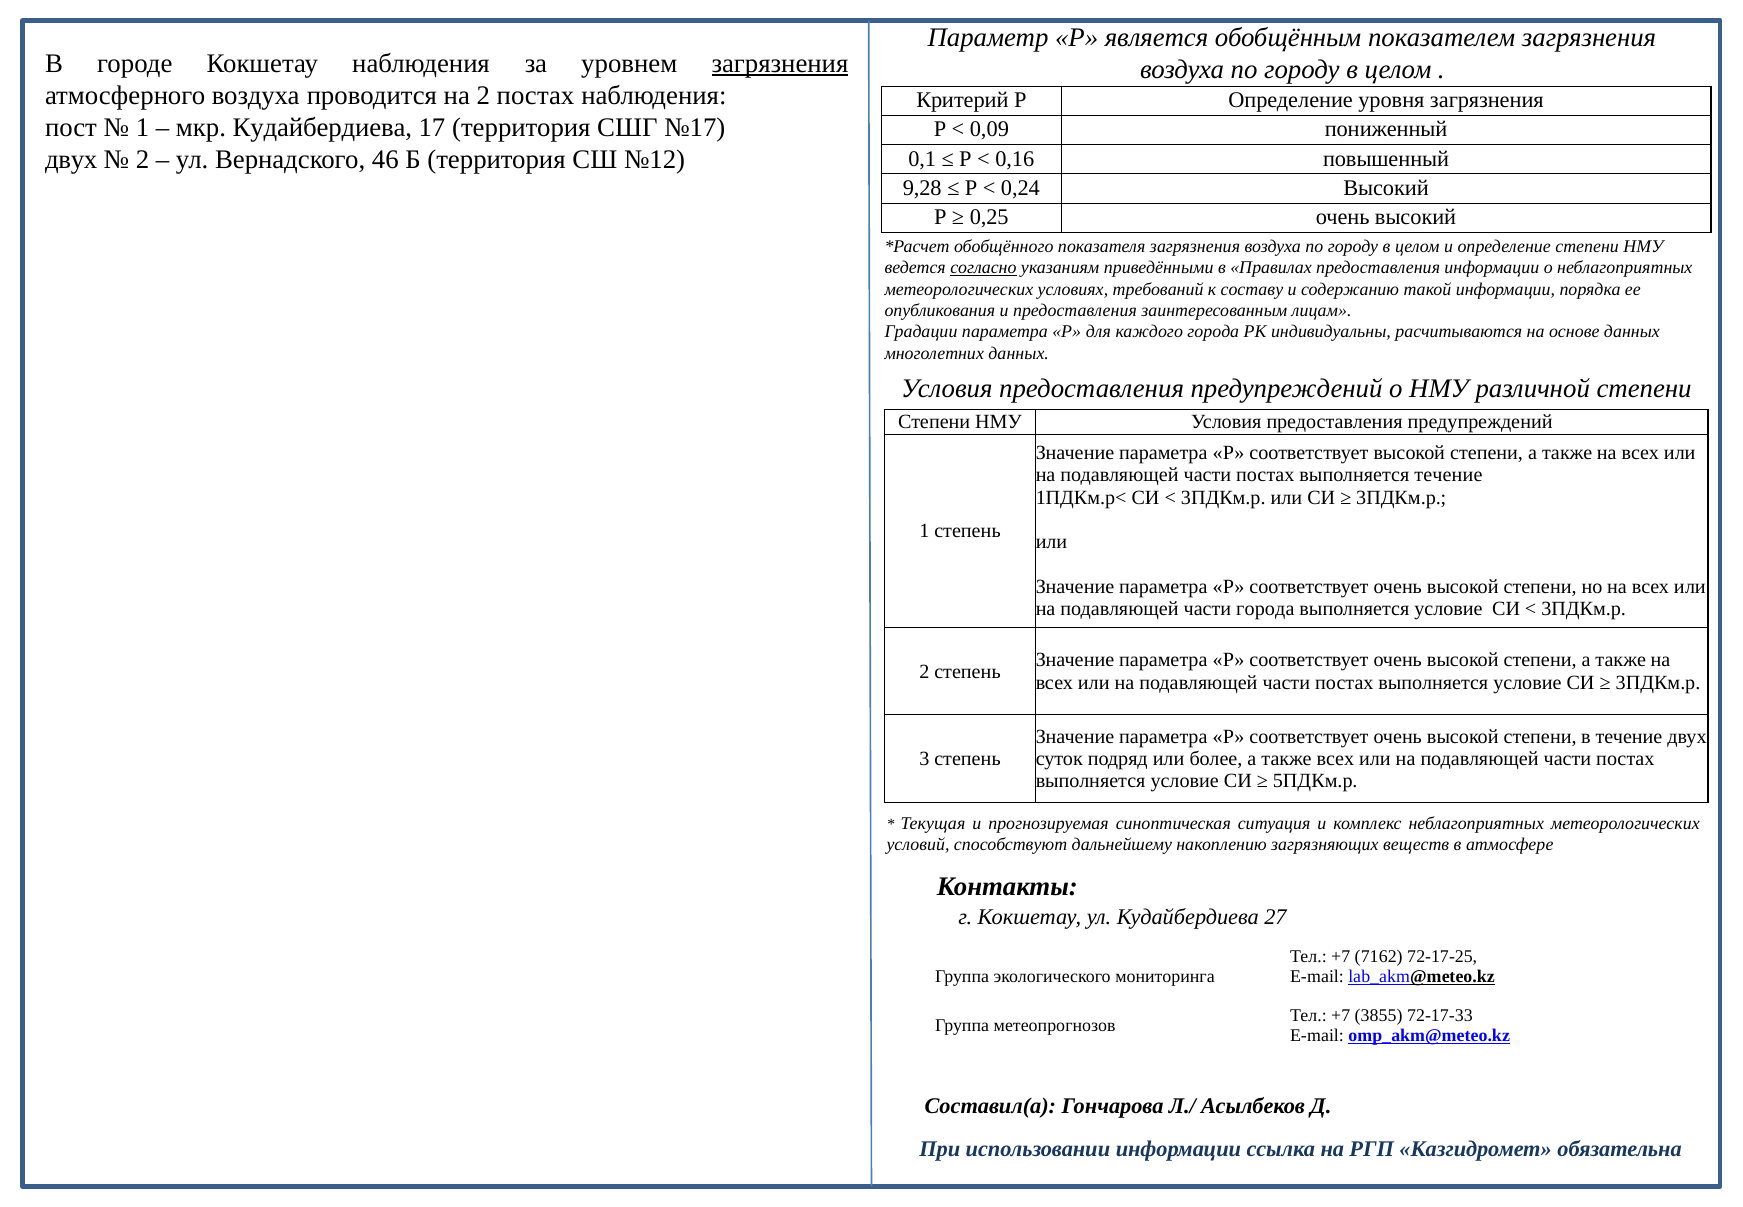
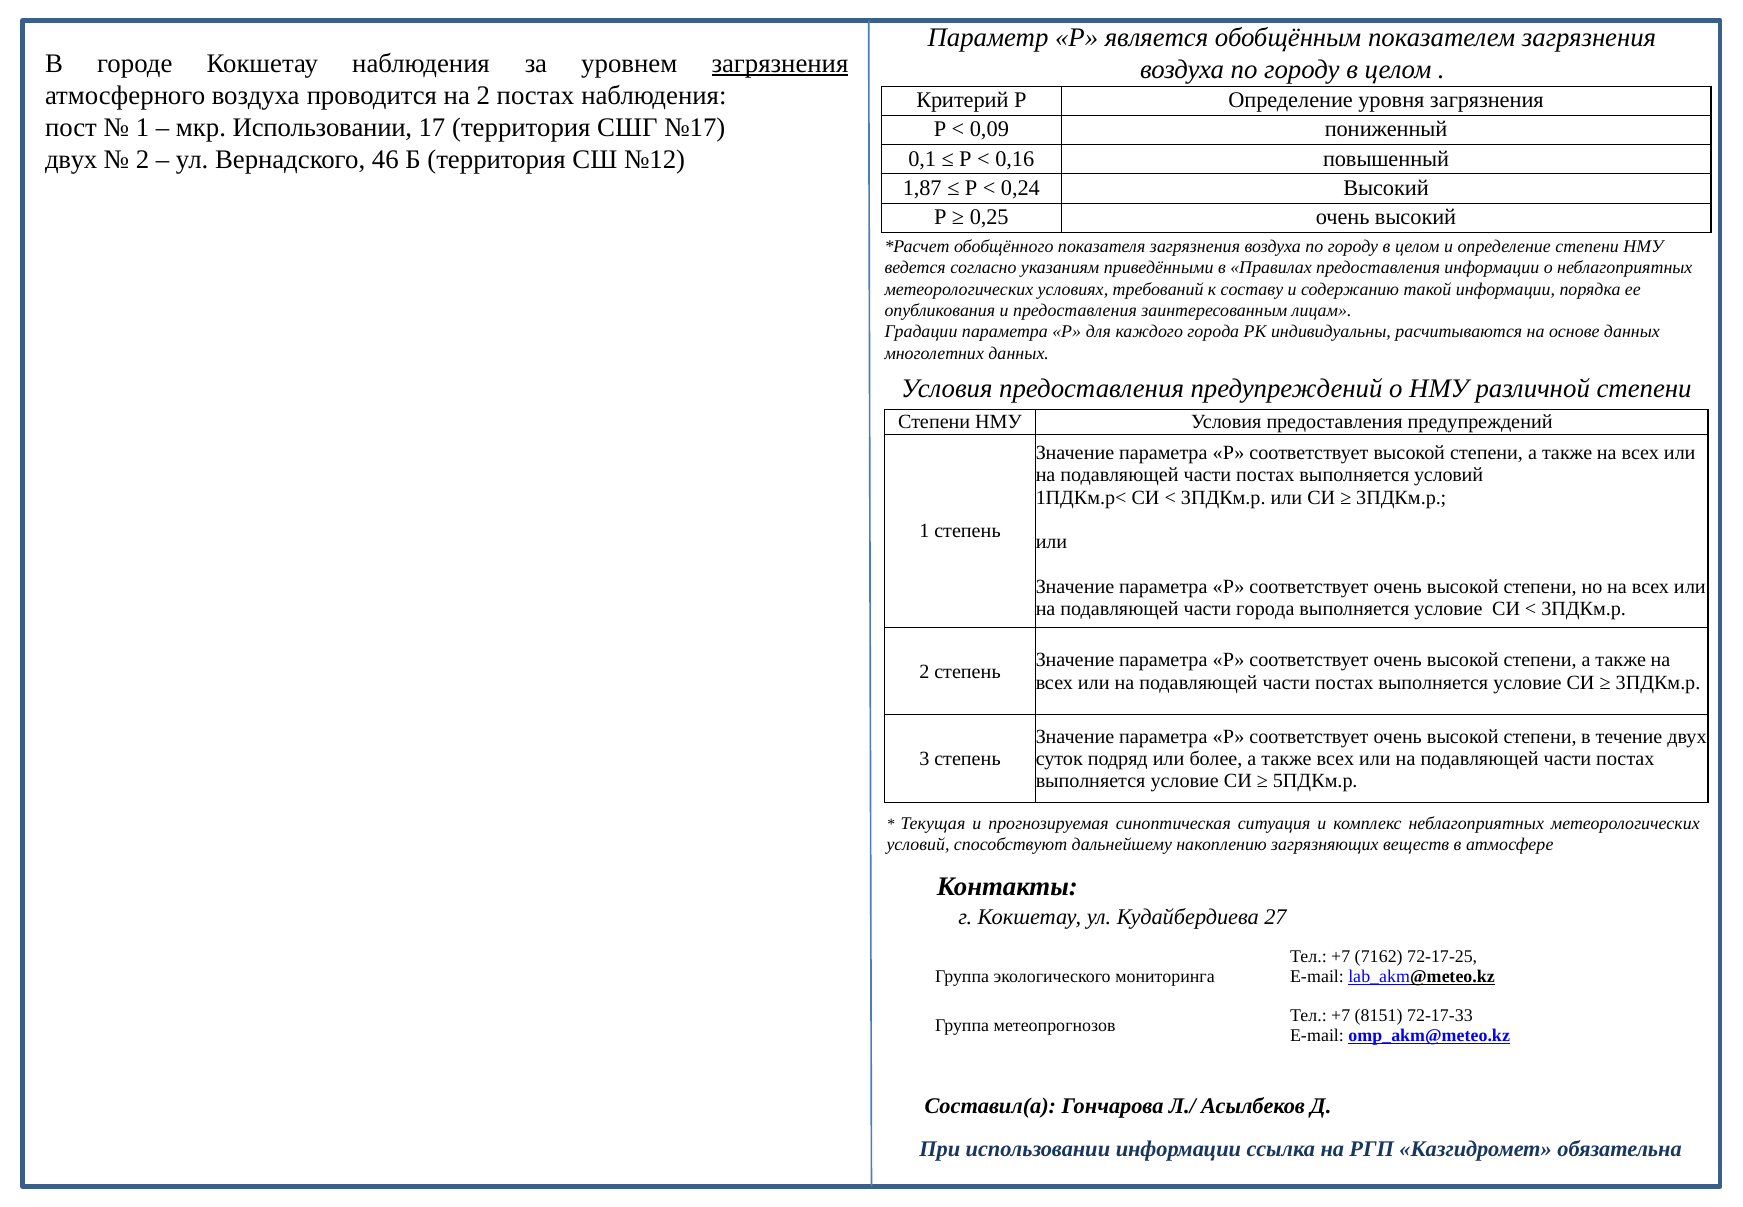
мкр Кудайбердиева: Кудайбердиева -> Использовании
9,28: 9,28 -> 1,87
согласно underline: present -> none
выполняется течение: течение -> условий
3855: 3855 -> 8151
